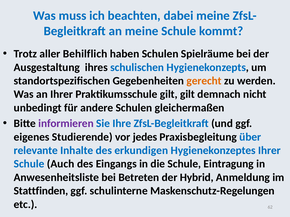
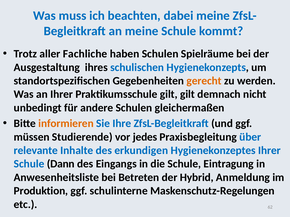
Behilflich: Behilflich -> Fachliche
informieren colour: purple -> orange
eigenes: eigenes -> müssen
Auch: Auch -> Dann
Stattfinden: Stattfinden -> Produktion
